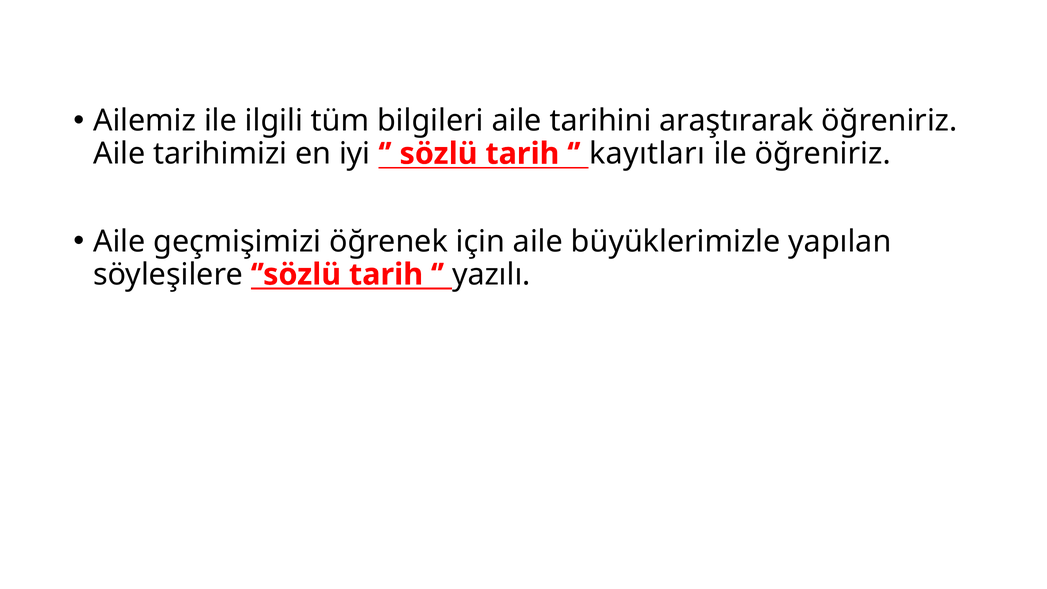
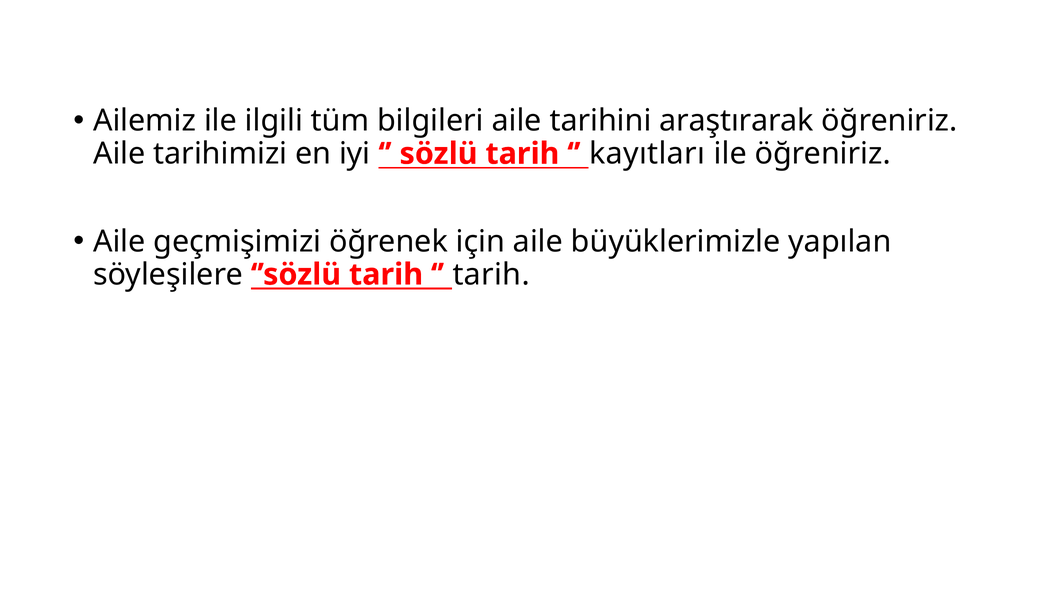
yazılı at (491, 274): yazılı -> tarih
